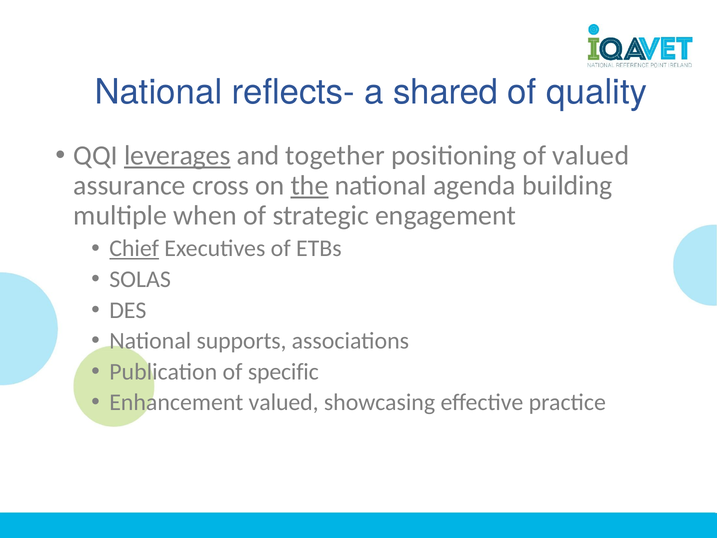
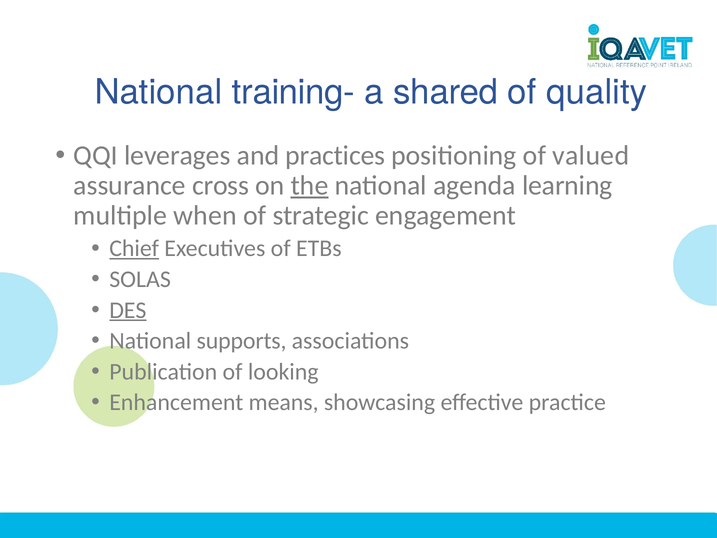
reflects-: reflects- -> training-
leverages underline: present -> none
together: together -> practices
building: building -> learning
DES underline: none -> present
specific: specific -> looking
Enhancement valued: valued -> means
